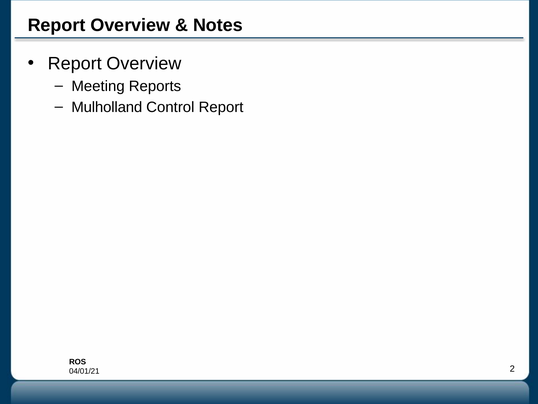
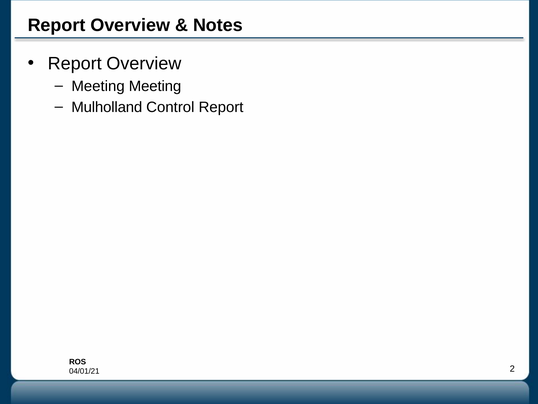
Meeting Reports: Reports -> Meeting
